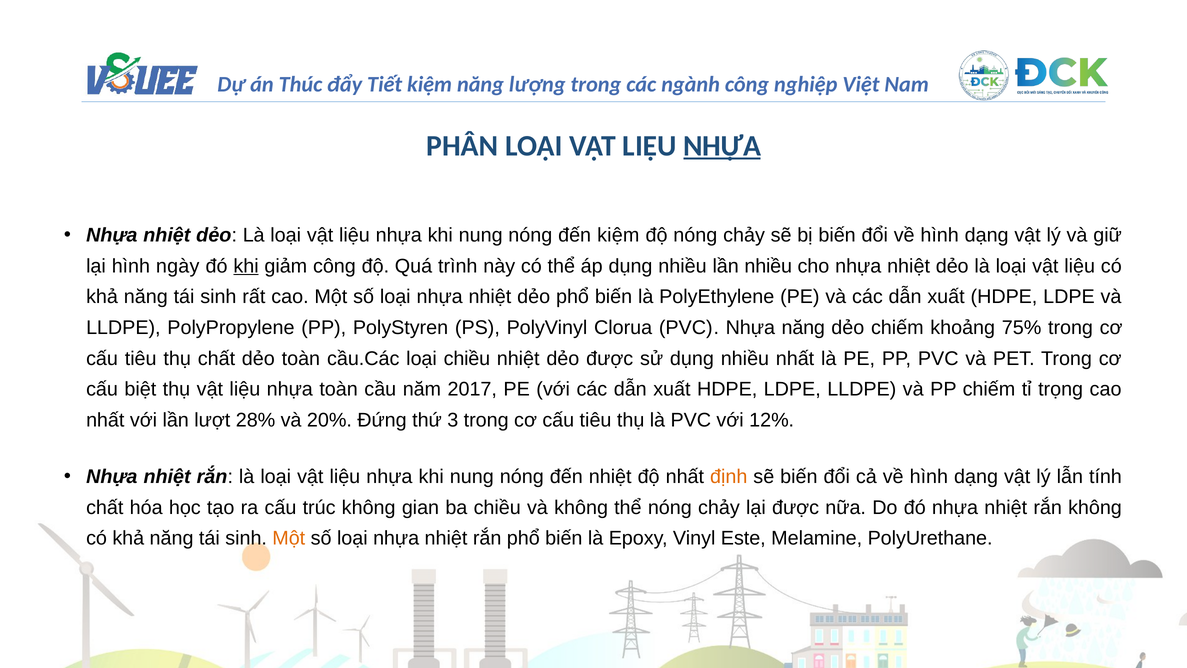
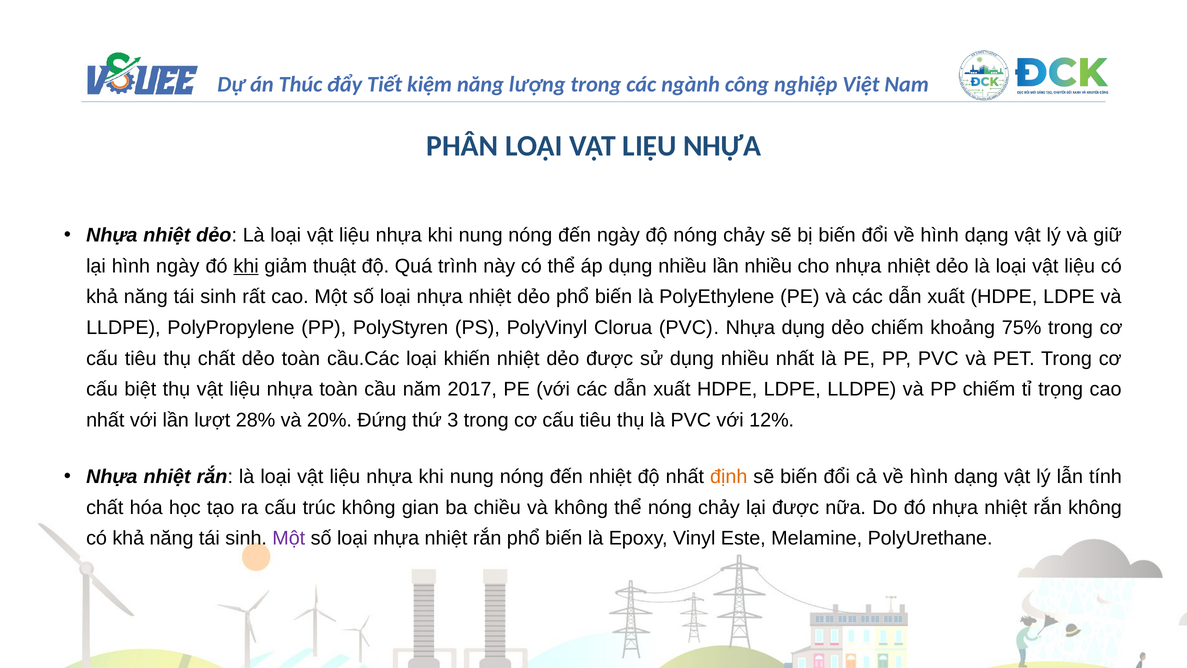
NHỰA at (722, 146) underline: present -> none
đến kiệm: kiệm -> ngày
giảm công: công -> thuật
Nhựa năng: năng -> dụng
loại chiều: chiều -> khiến
Một at (289, 538) colour: orange -> purple
